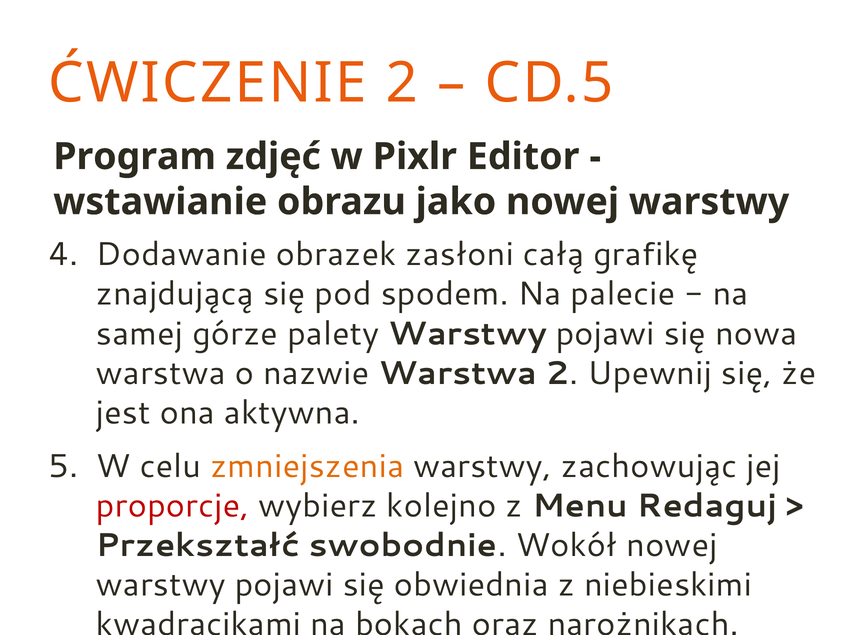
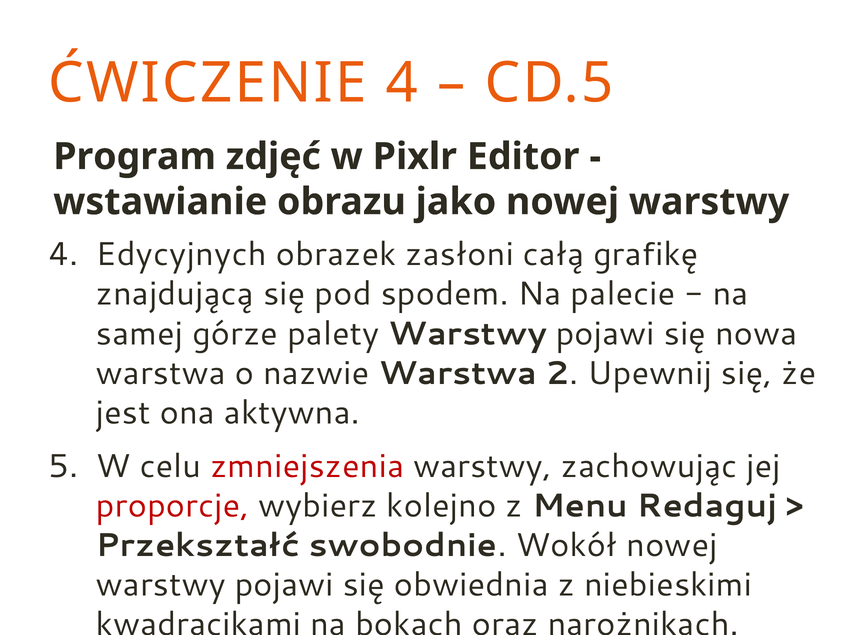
ĆWICZENIE 2: 2 -> 4
Dodawanie: Dodawanie -> Edycyjnych
zmniejszenia colour: orange -> red
